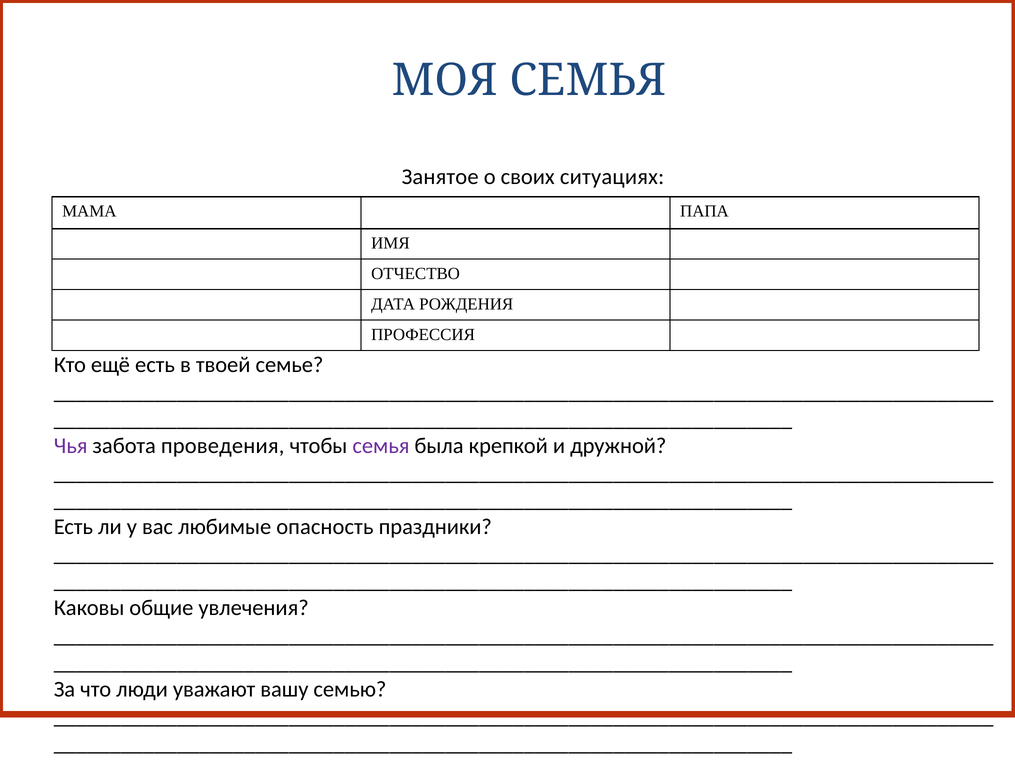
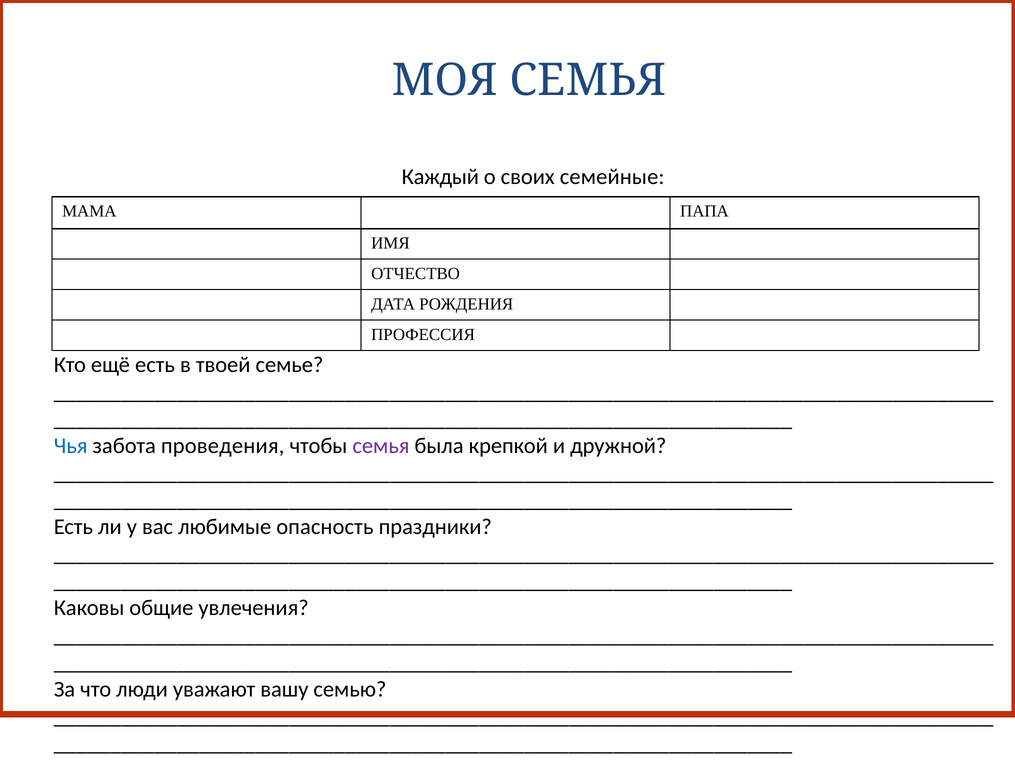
Занятое: Занятое -> Каждый
ситуациях: ситуациях -> семейные
Чья colour: purple -> blue
